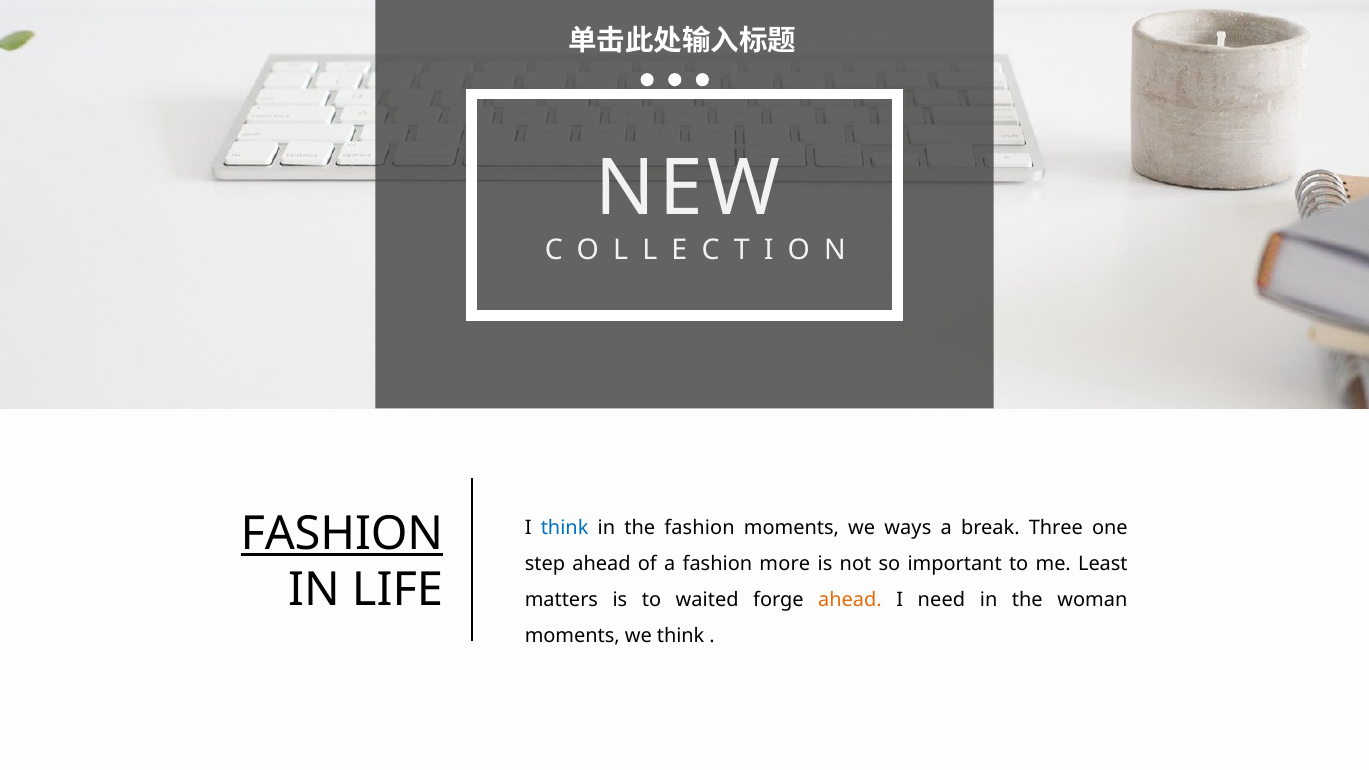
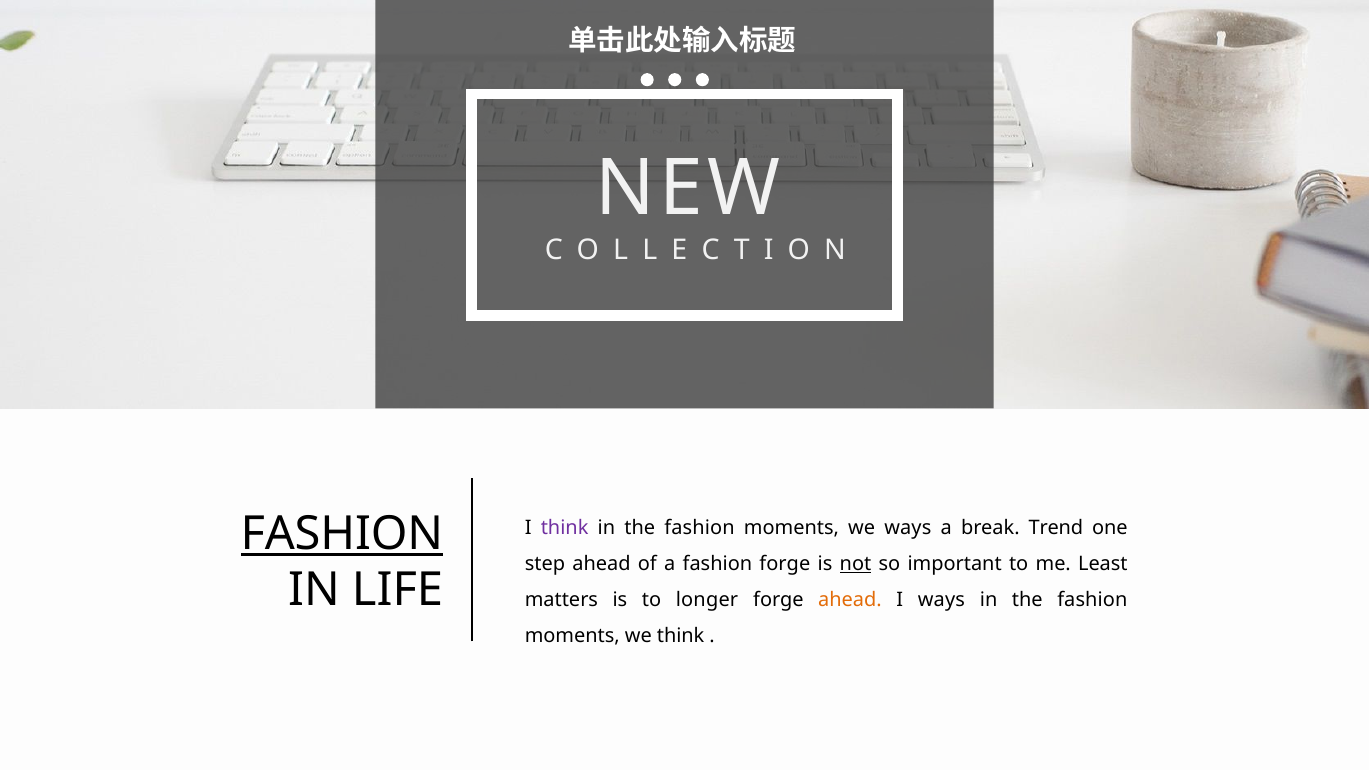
think at (565, 528) colour: blue -> purple
Three: Three -> Trend
fashion more: more -> forge
not underline: none -> present
waited: waited -> longer
I need: need -> ways
woman at (1092, 600): woman -> fashion
